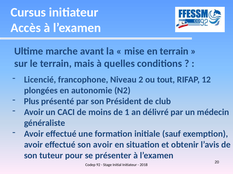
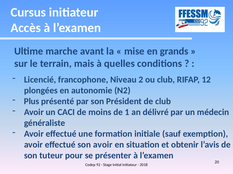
en terrain: terrain -> grands
ou tout: tout -> club
